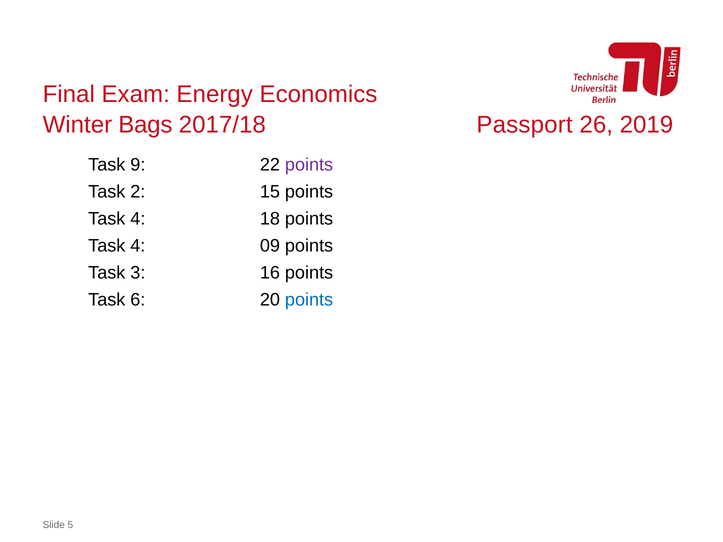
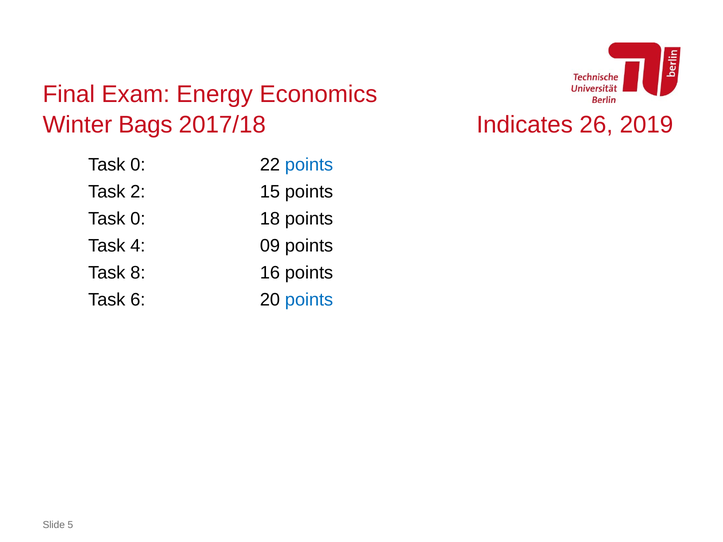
Passport: Passport -> Indicates
9 at (138, 165): 9 -> 0
points at (309, 165) colour: purple -> blue
4 at (138, 219): 4 -> 0
3: 3 -> 8
